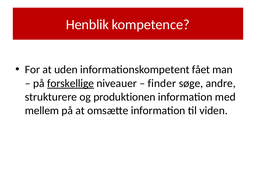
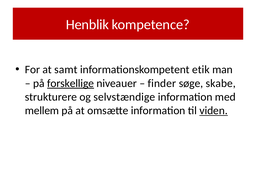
uden: uden -> samt
fået: fået -> etik
andre: andre -> skabe
produktionen: produktionen -> selvstændige
viden underline: none -> present
